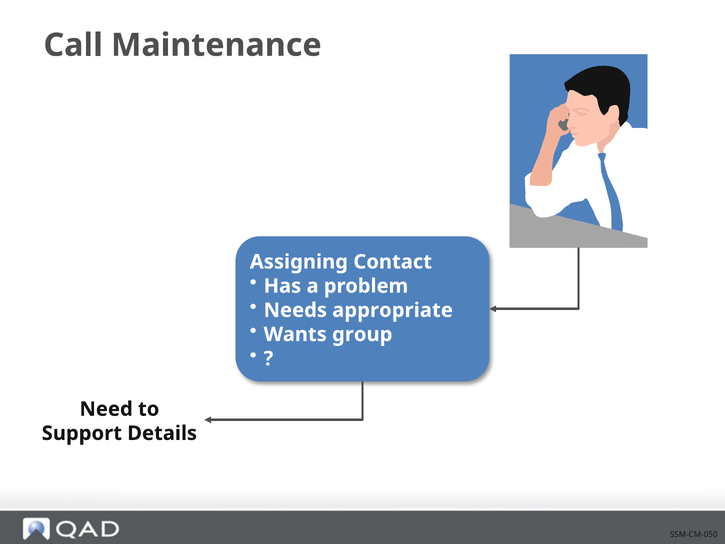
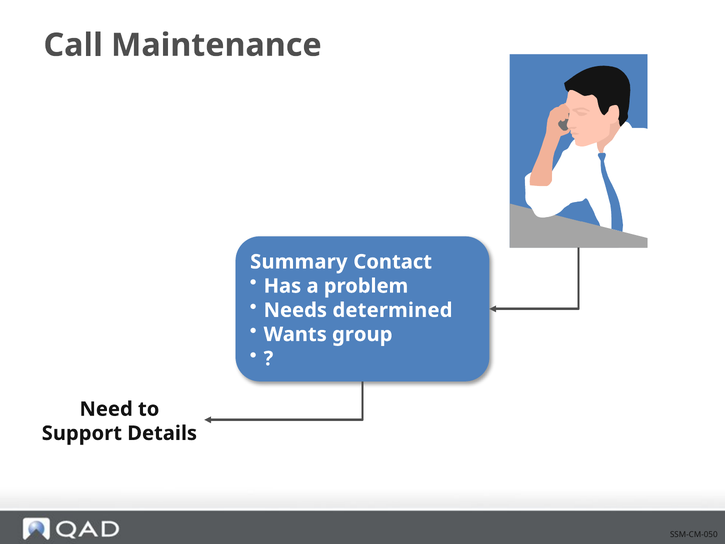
Assigning: Assigning -> Summary
appropriate: appropriate -> determined
